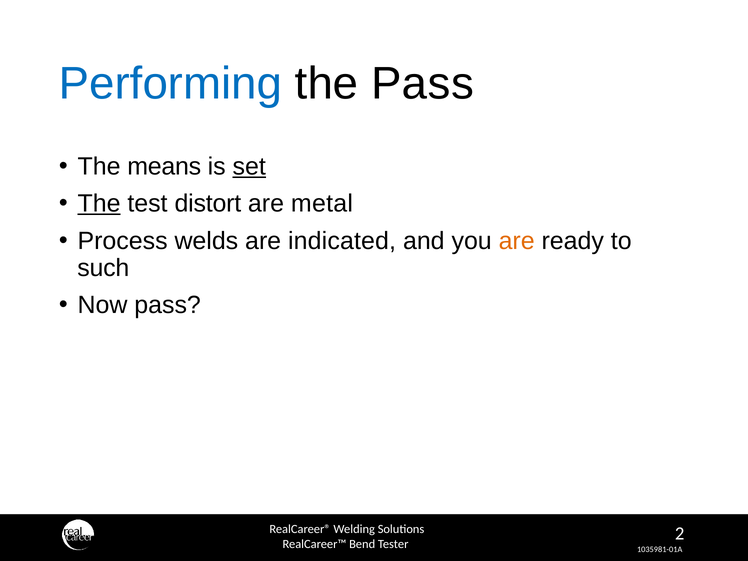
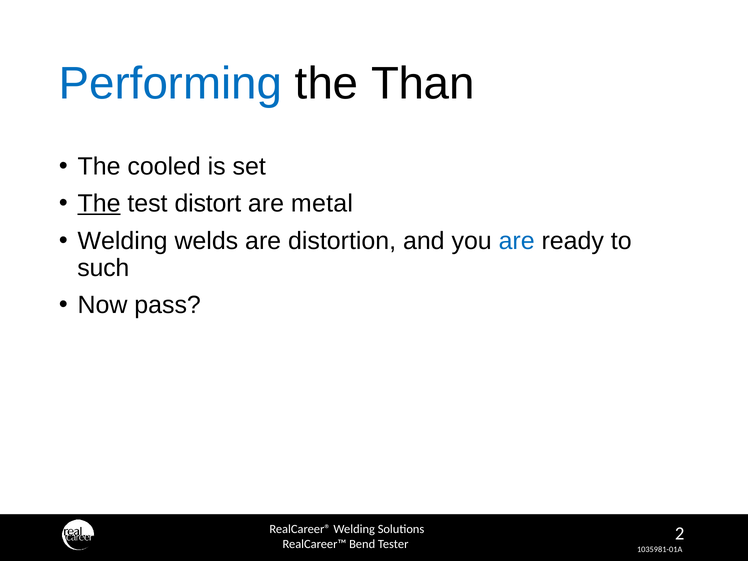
the Pass: Pass -> Than
means: means -> cooled
set underline: present -> none
Process at (123, 241): Process -> Welding
indicated: indicated -> distortion
are at (517, 241) colour: orange -> blue
